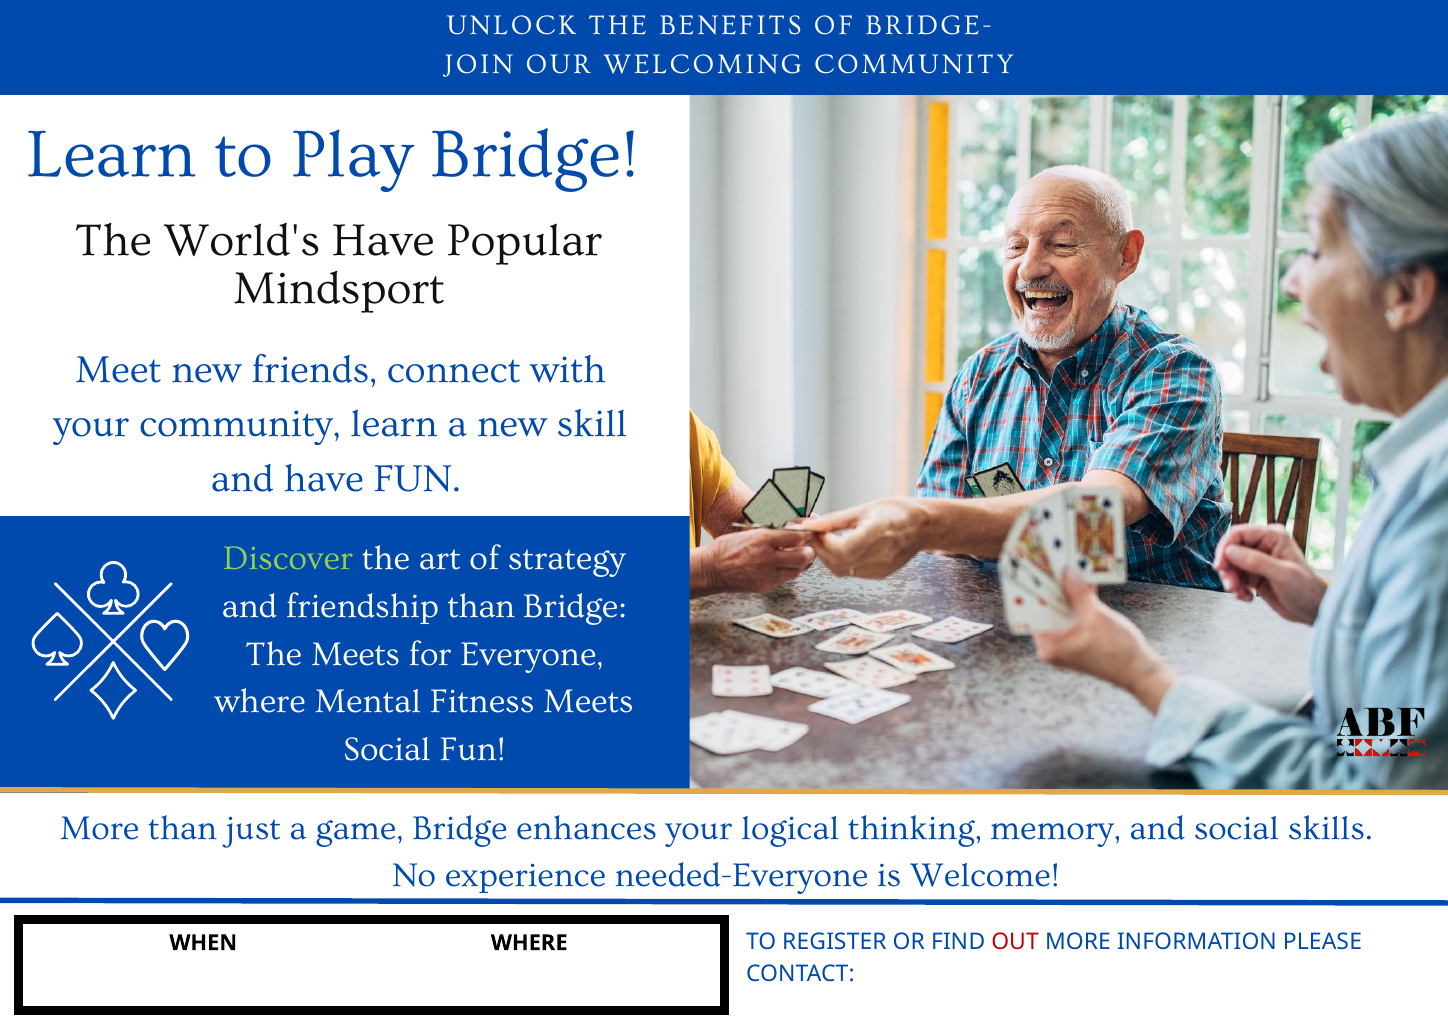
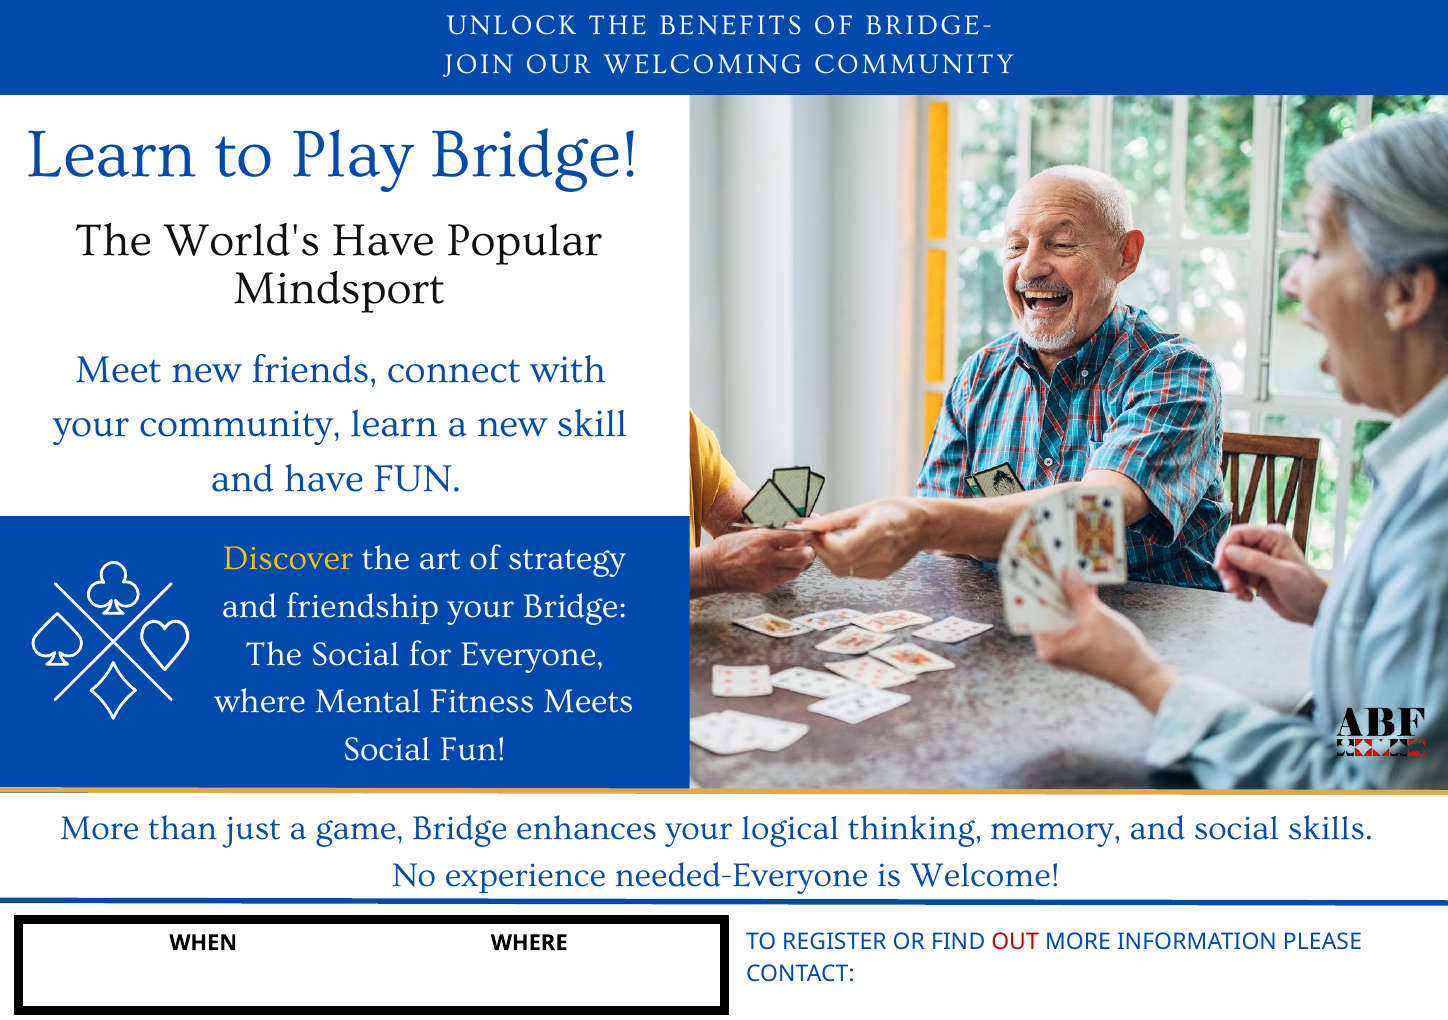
Discover colour: light green -> yellow
friendship than: than -> your
The Meets: Meets -> Social
